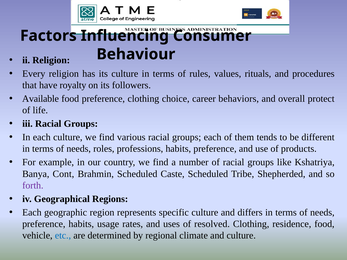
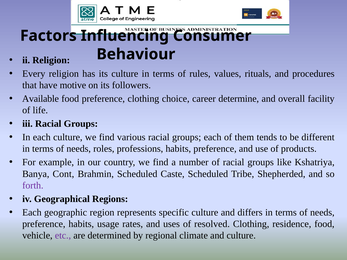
royalty: royalty -> motive
behaviors: behaviors -> determine
protect: protect -> facility
etc colour: blue -> purple
